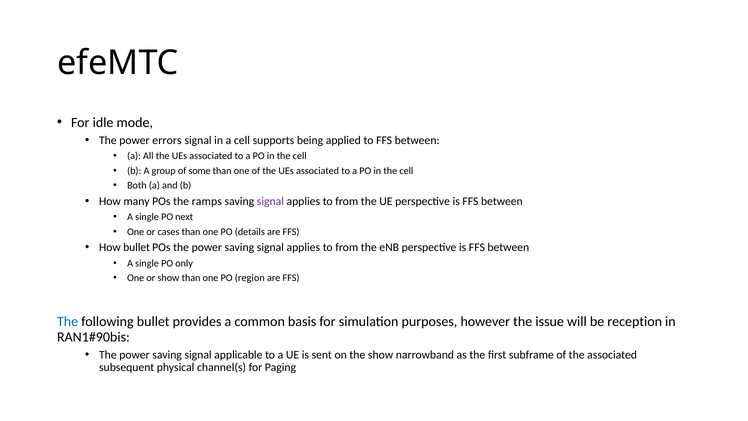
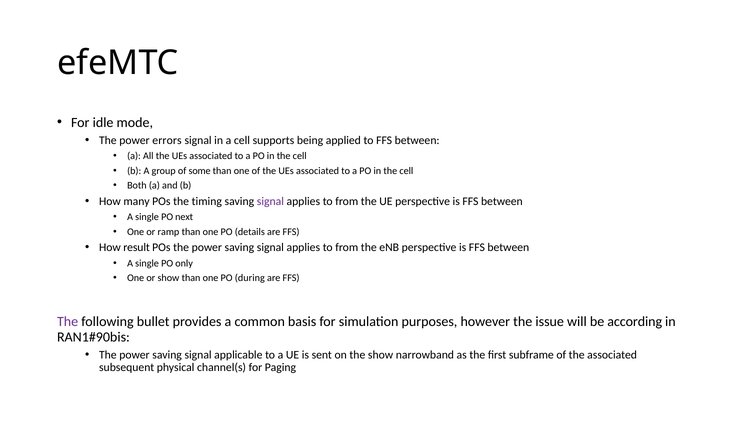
ramps: ramps -> timing
cases: cases -> ramp
How bullet: bullet -> result
region: region -> during
The at (68, 322) colour: blue -> purple
reception: reception -> according
